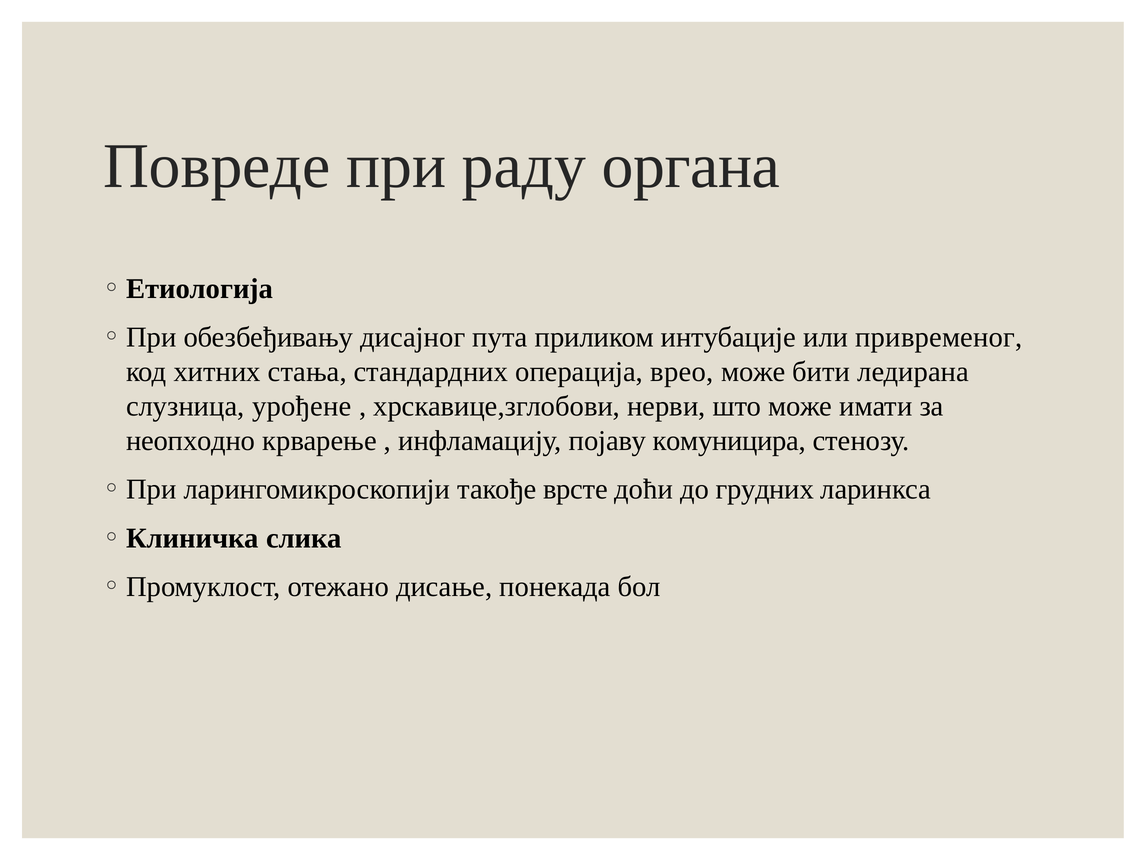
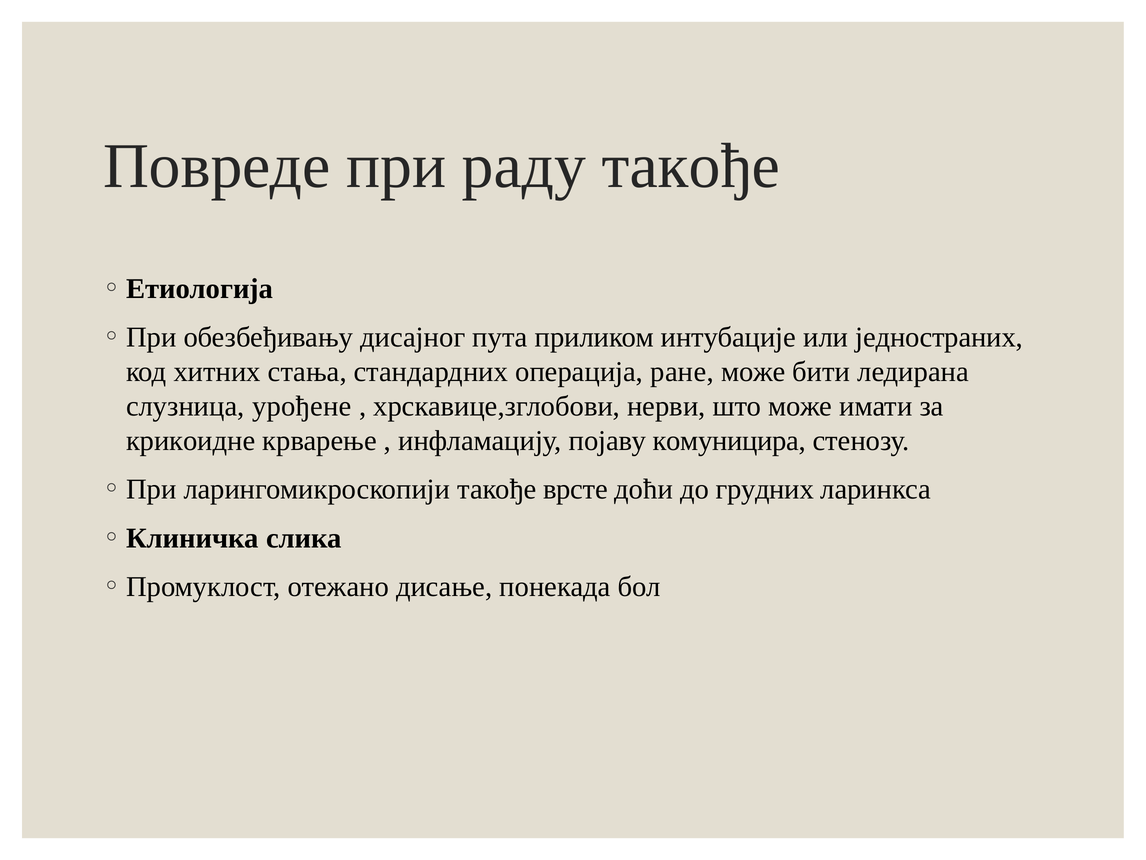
раду органа: органа -> такође
привременог: привременог -> једностраних
врео: врео -> ране
неопходно: неопходно -> крикоидне
